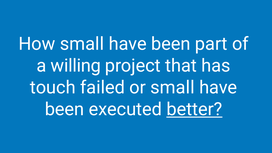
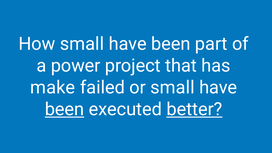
willing: willing -> power
touch: touch -> make
been at (64, 109) underline: none -> present
